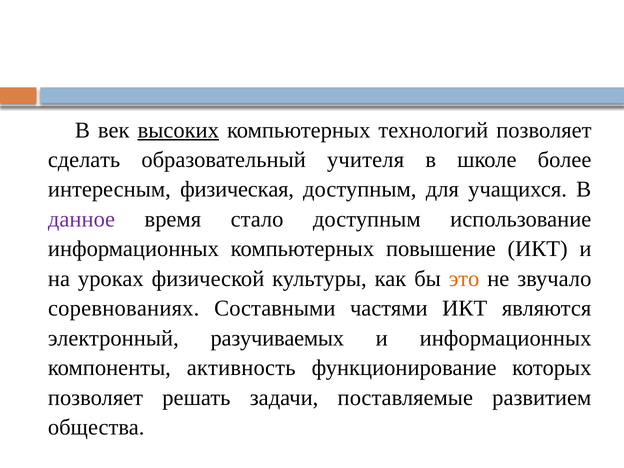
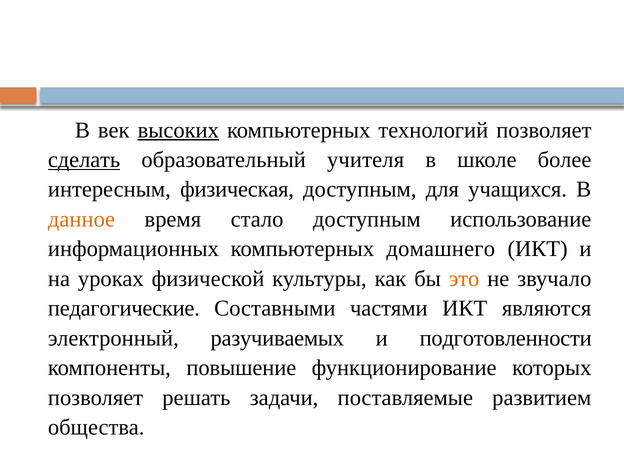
сделать underline: none -> present
данное colour: purple -> orange
повышение: повышение -> домашнего
соревнованиях: соревнованиях -> педагогические
и информационных: информационных -> подготовленности
активность: активность -> повышение
